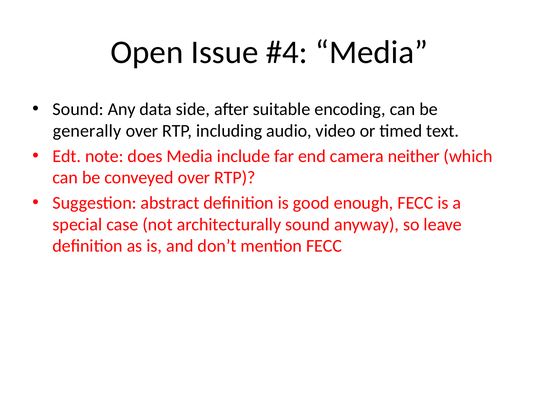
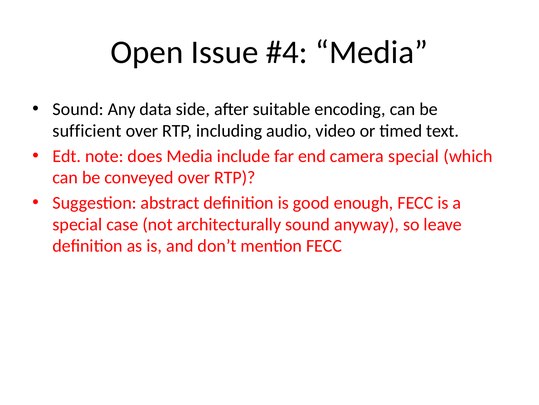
generally: generally -> sufficient
camera neither: neither -> special
